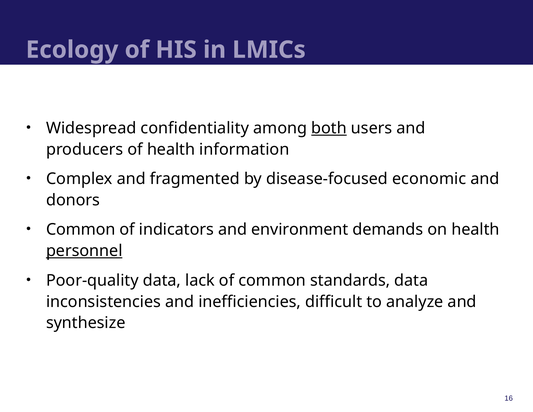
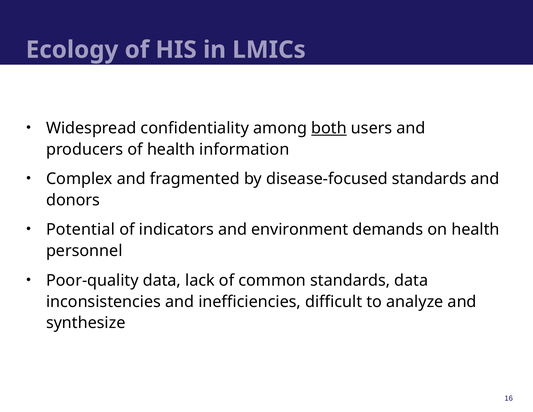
disease-focused economic: economic -> standards
Common at (81, 230): Common -> Potential
personnel underline: present -> none
